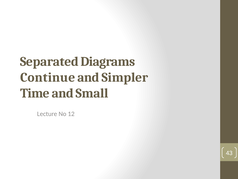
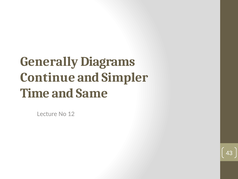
Separated: Separated -> Generally
Small: Small -> Same
